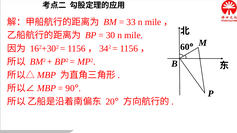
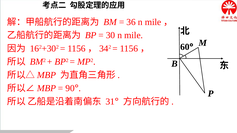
33: 33 -> 36
20: 20 -> 31
